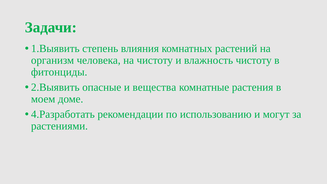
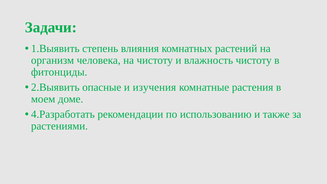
вещества: вещества -> изучения
могут: могут -> также
